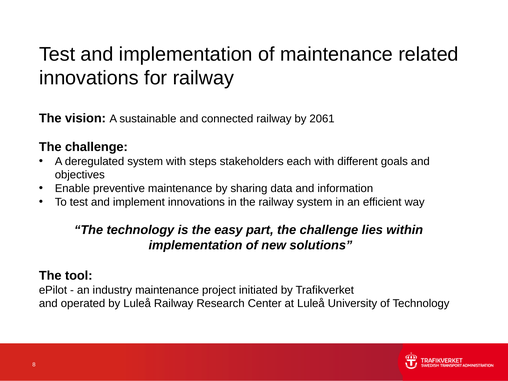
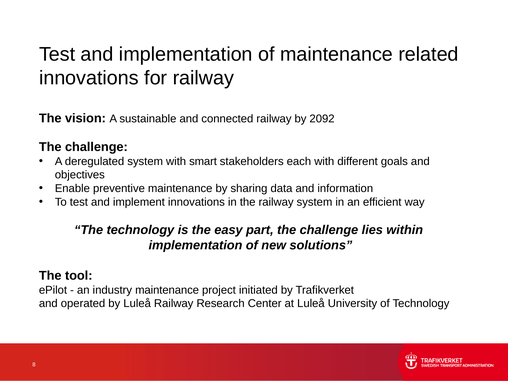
2061: 2061 -> 2092
steps: steps -> smart
